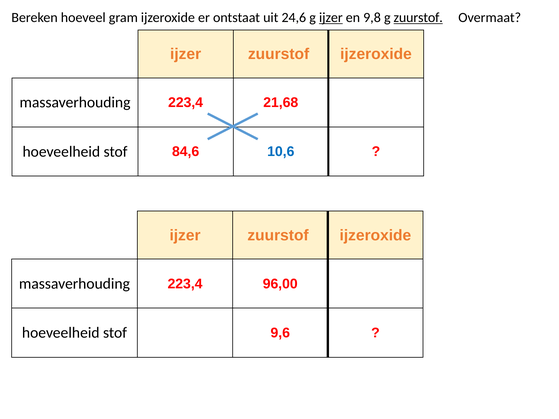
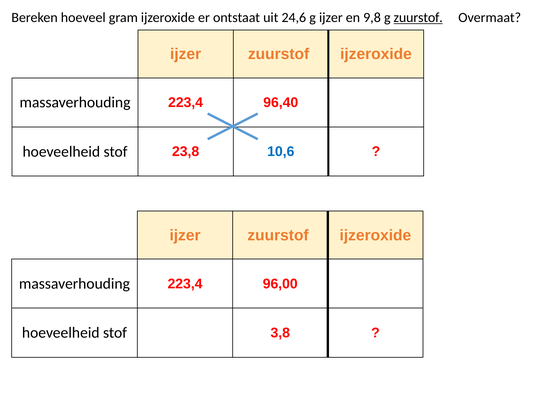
ijzer at (331, 18) underline: present -> none
21,68: 21,68 -> 96,40
84,6: 84,6 -> 23,8
9,6: 9,6 -> 3,8
